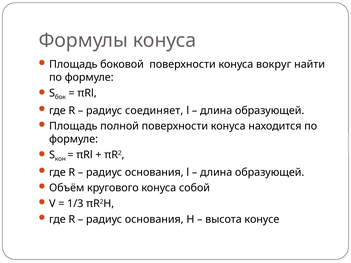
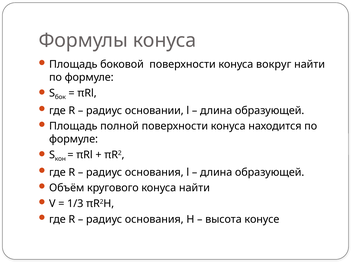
соединяет: соединяет -> основании
конуса собой: собой -> найти
